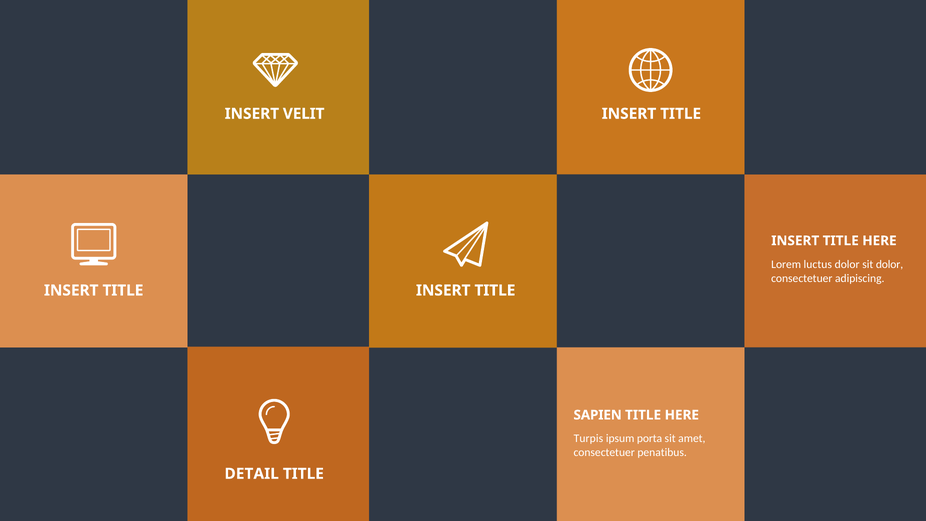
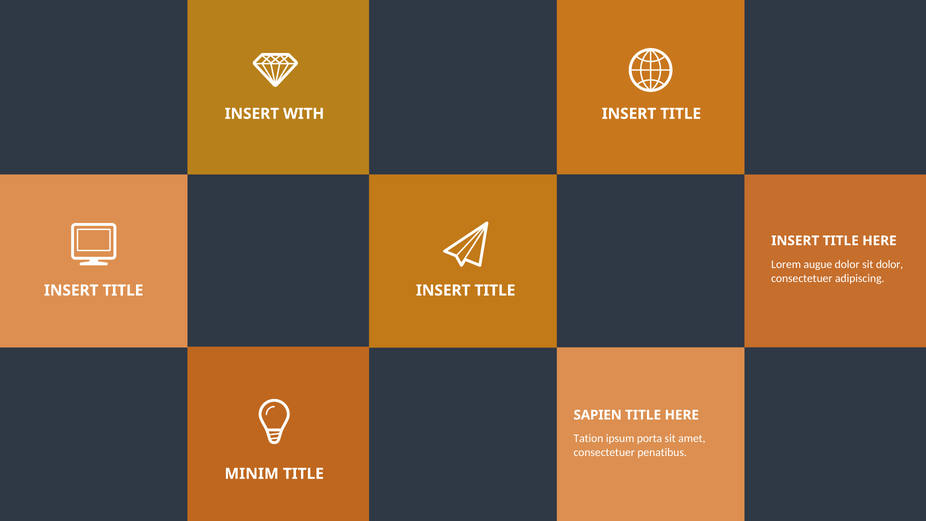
VELIT: VELIT -> WITH
luctus: luctus -> augue
Turpis: Turpis -> Tation
DETAIL: DETAIL -> MINIM
